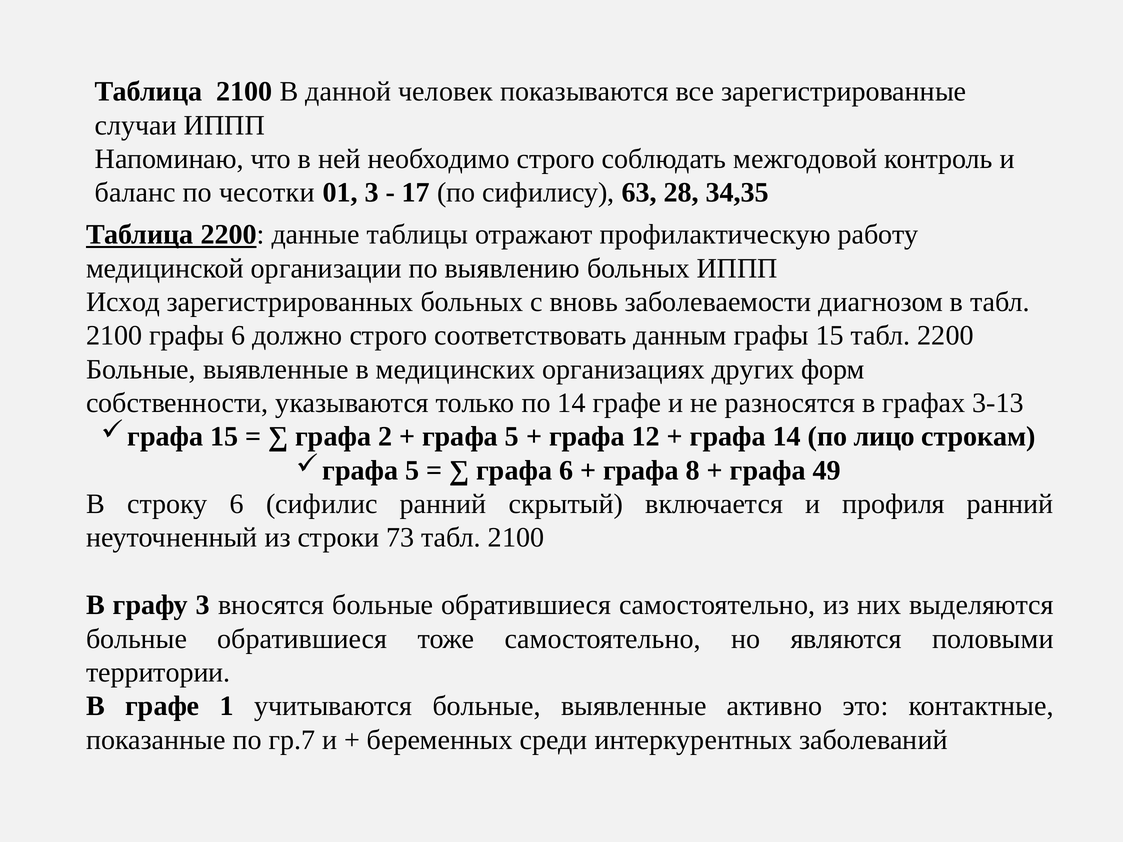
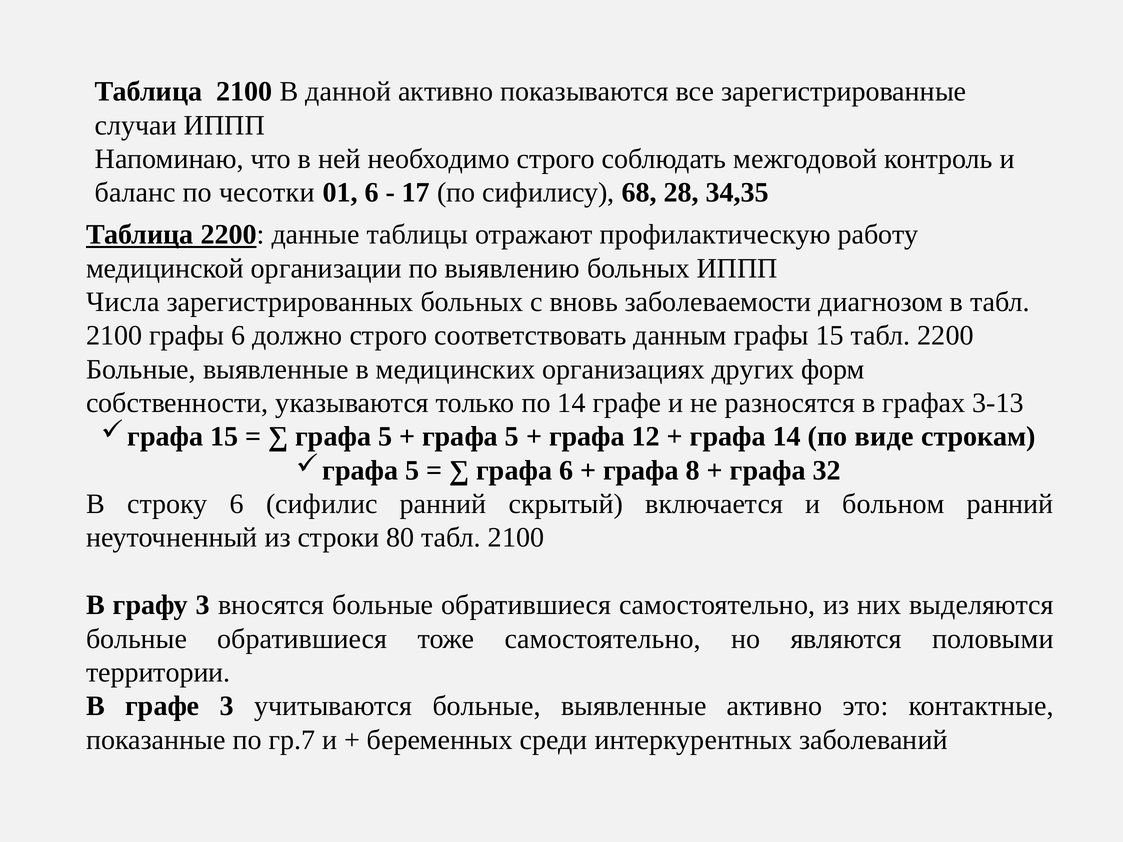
данной человек: человек -> активно
01 3: 3 -> 6
63: 63 -> 68
Исход: Исход -> Числа
2 at (385, 437): 2 -> 5
лицо: лицо -> виде
49: 49 -> 32
профиля: профиля -> больном
73: 73 -> 80
графе 1: 1 -> 3
